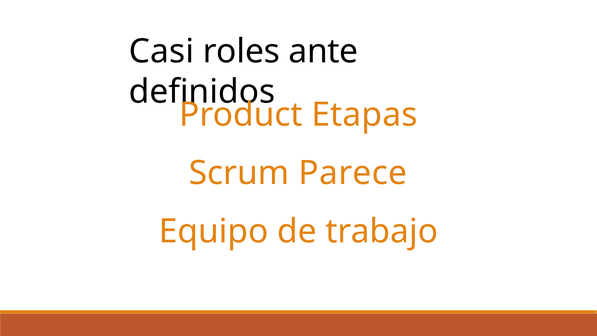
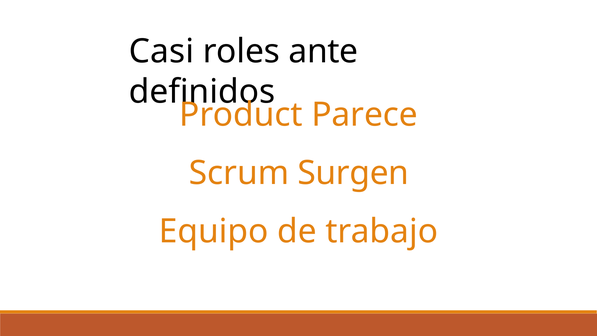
Etapas: Etapas -> Parece
Parece: Parece -> Surgen
